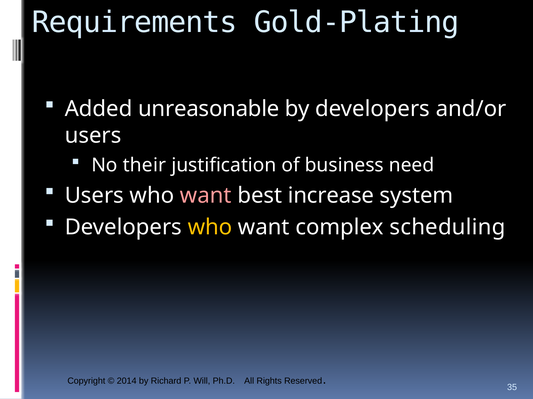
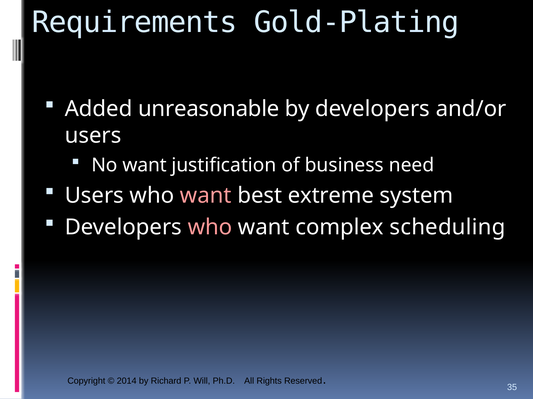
No their: their -> want
increase: increase -> extreme
who at (210, 228) colour: yellow -> pink
